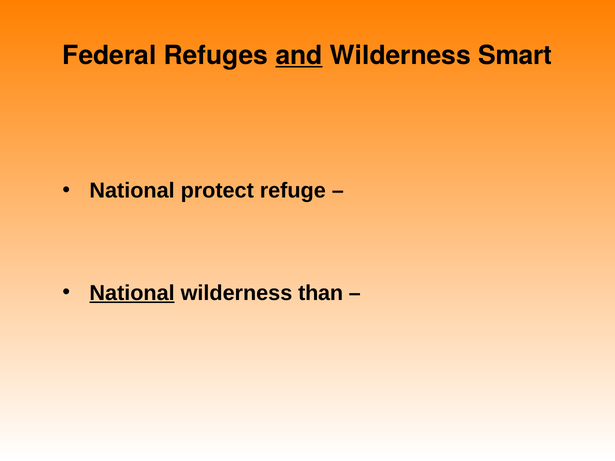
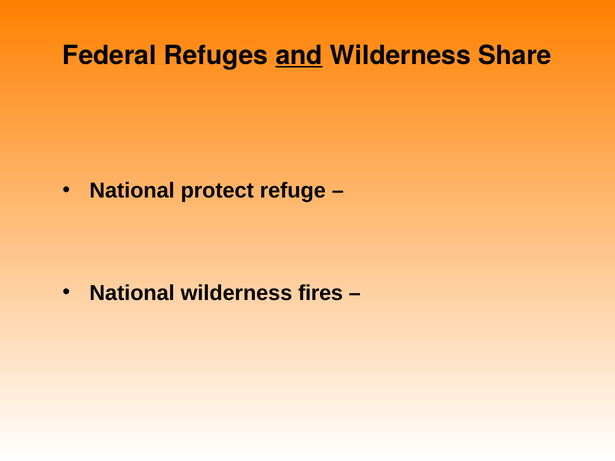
Smart: Smart -> Share
National at (132, 293) underline: present -> none
than: than -> fires
